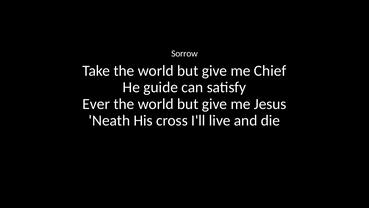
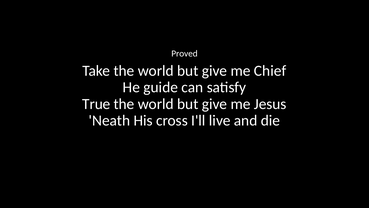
Sorrow: Sorrow -> Proved
Ever: Ever -> True
